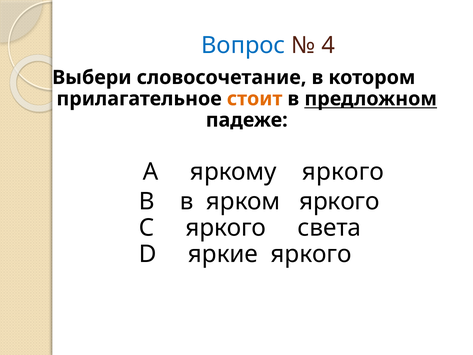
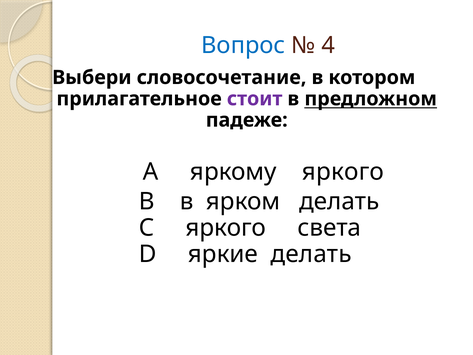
стоит colour: orange -> purple
ярком яркого: яркого -> делать
яркие яркого: яркого -> делать
